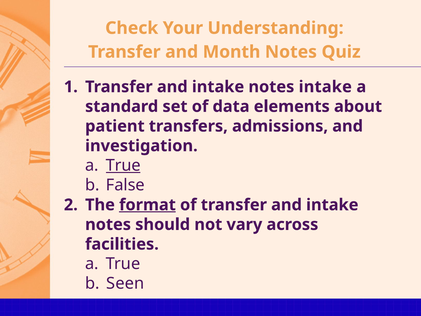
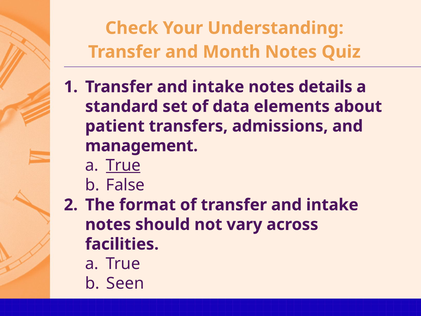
notes intake: intake -> details
investigation: investigation -> management
format underline: present -> none
